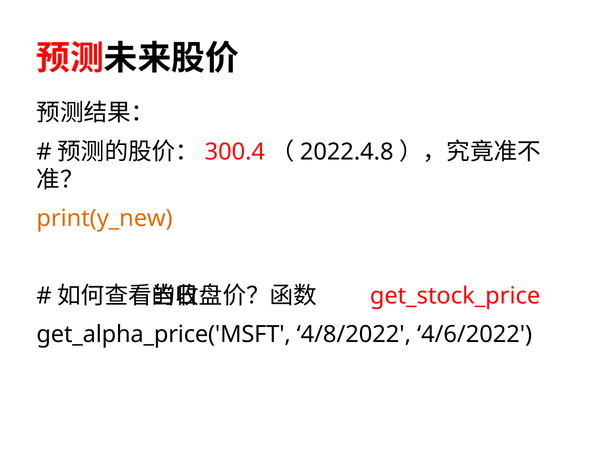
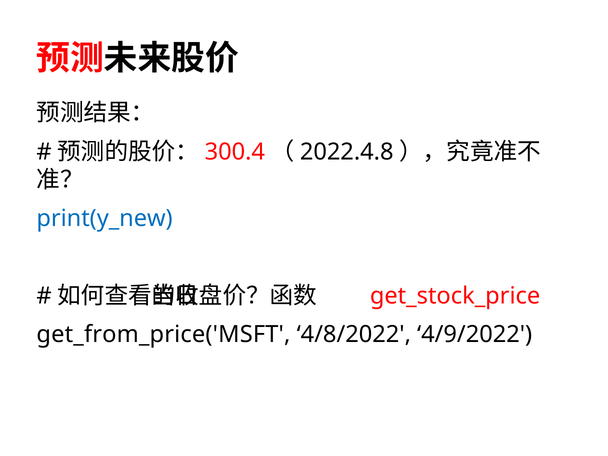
print(y_new colour: orange -> blue
get_alpha_price('MSFT: get_alpha_price('MSFT -> get_from_price('MSFT
4/6/2022: 4/6/2022 -> 4/9/2022
